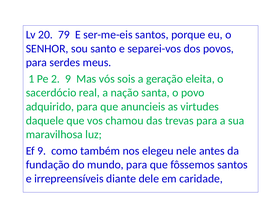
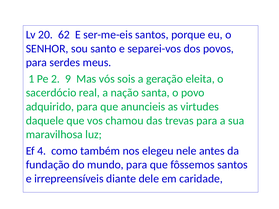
79: 79 -> 62
Ef 9: 9 -> 4
